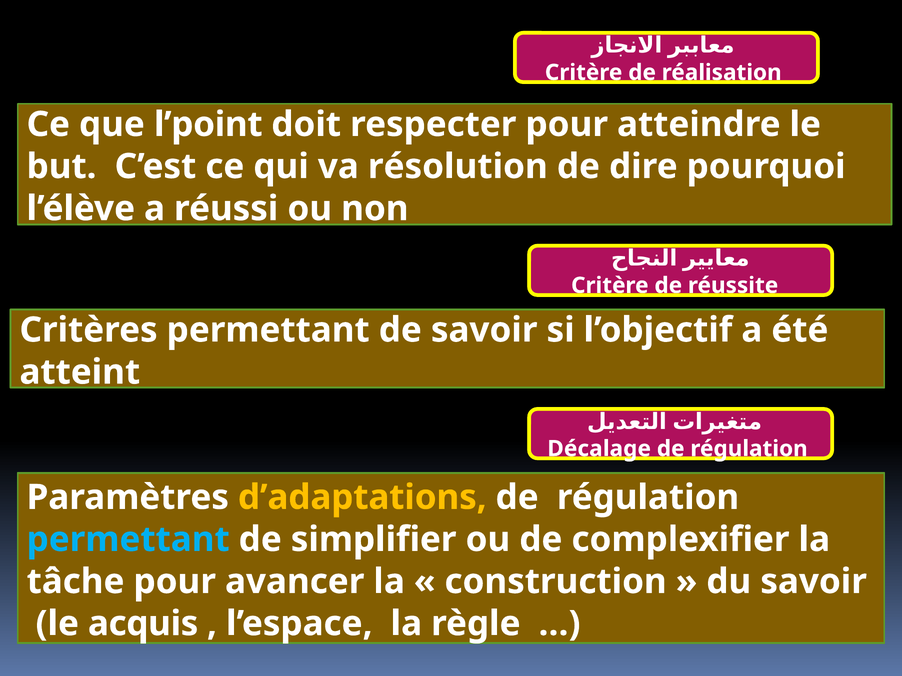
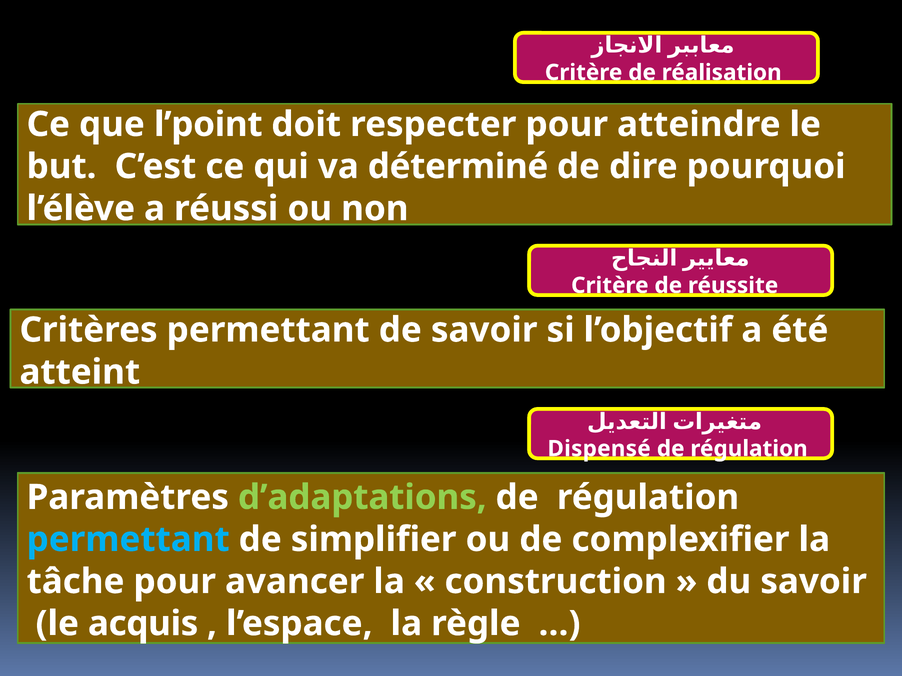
résolution: résolution -> déterminé
Décalage: Décalage -> Dispensé
d’adaptations colour: yellow -> light green
